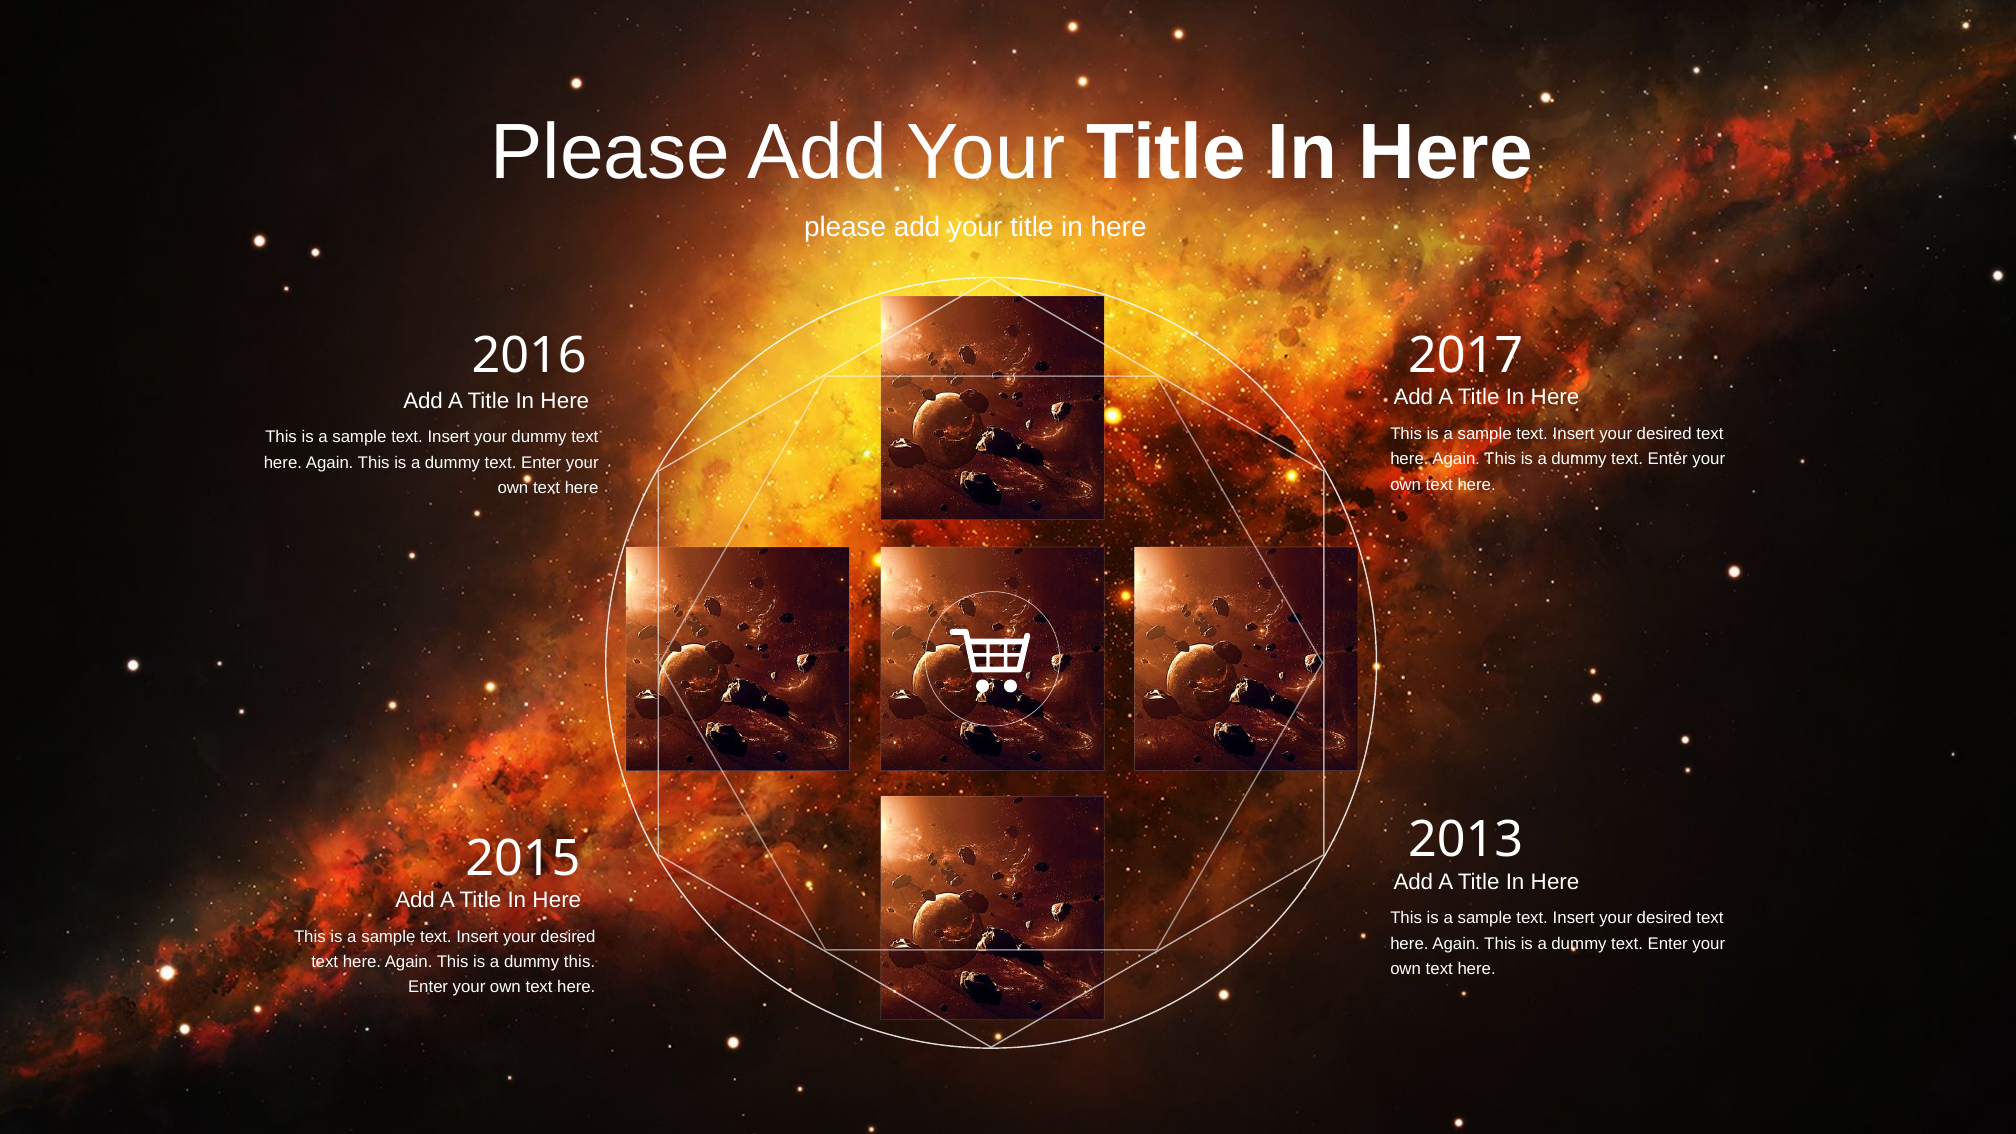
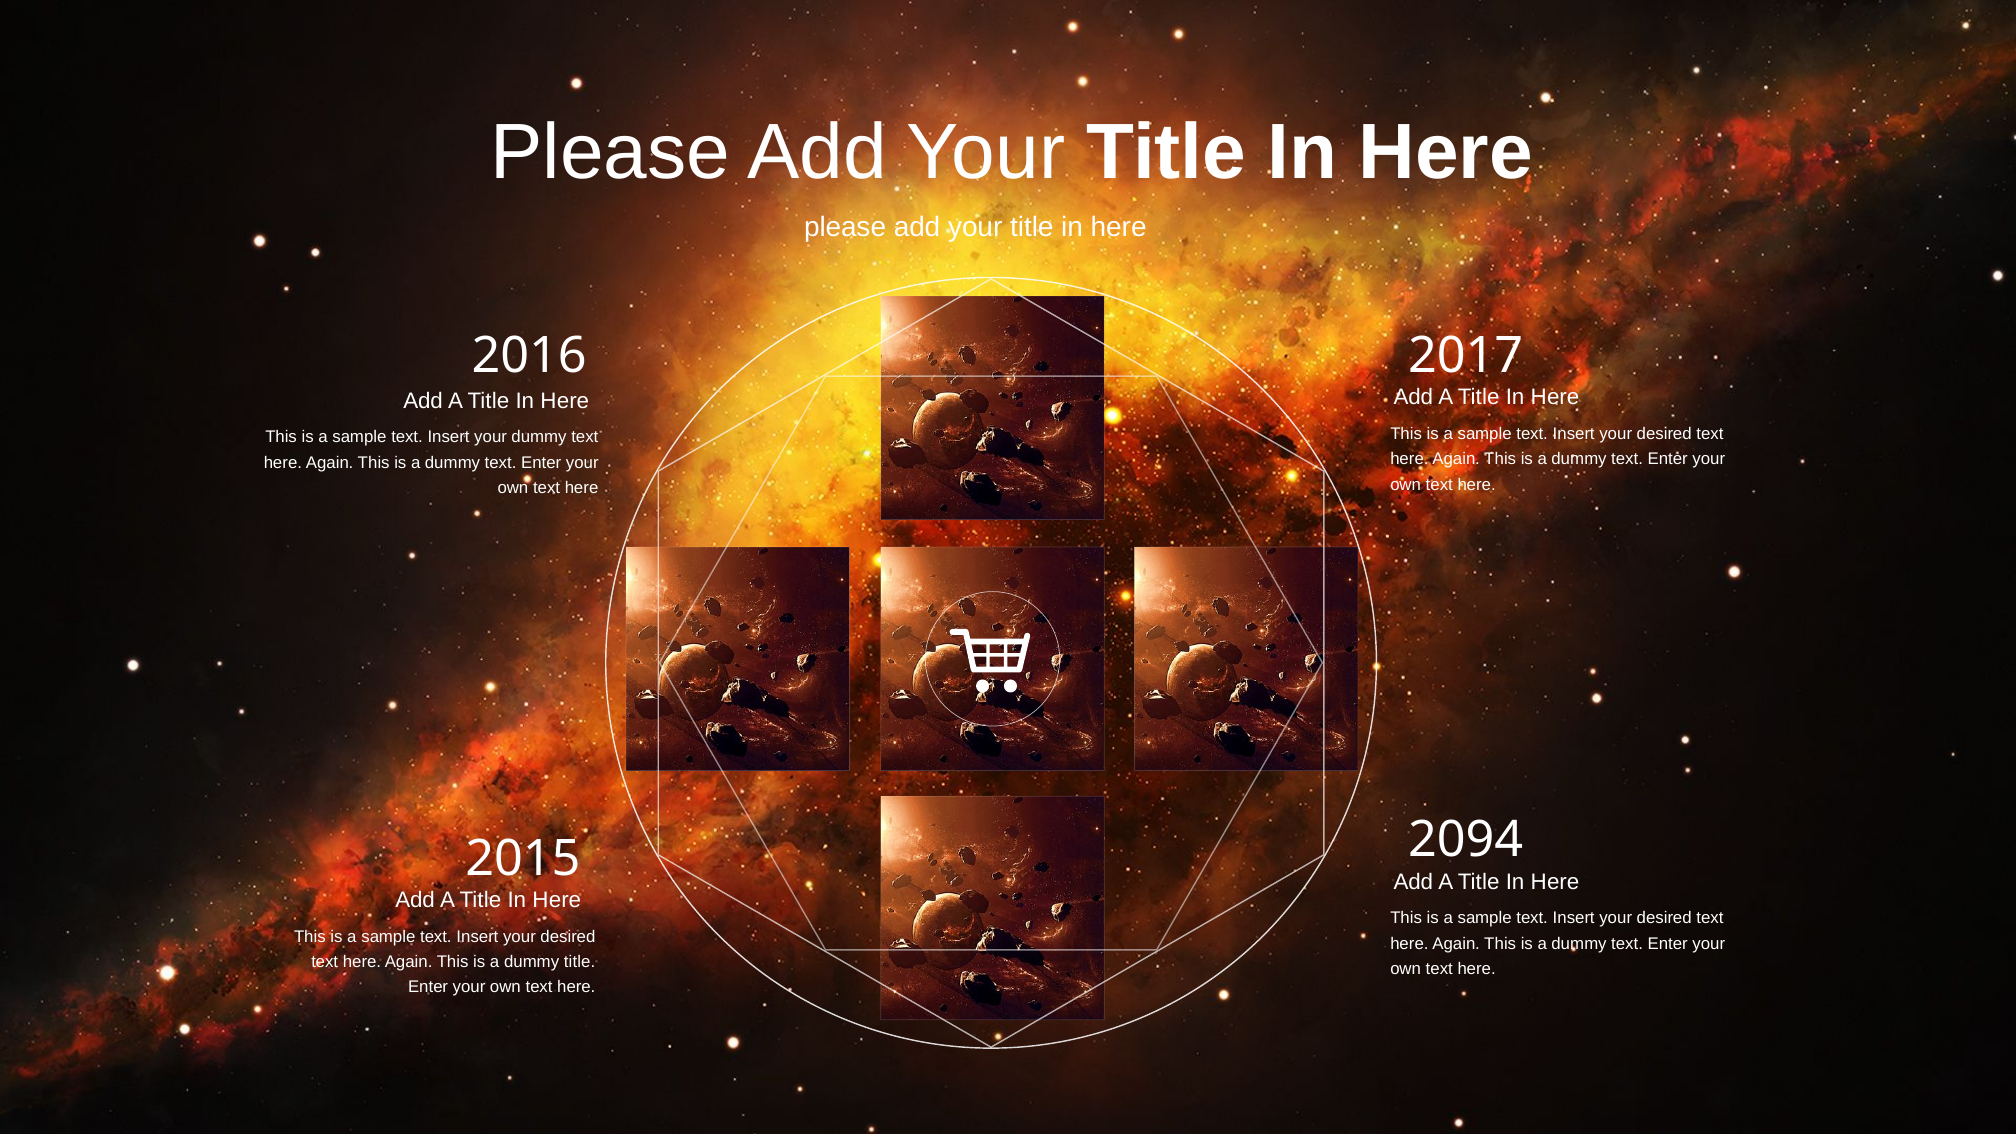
2013: 2013 -> 2094
dummy this: this -> title
